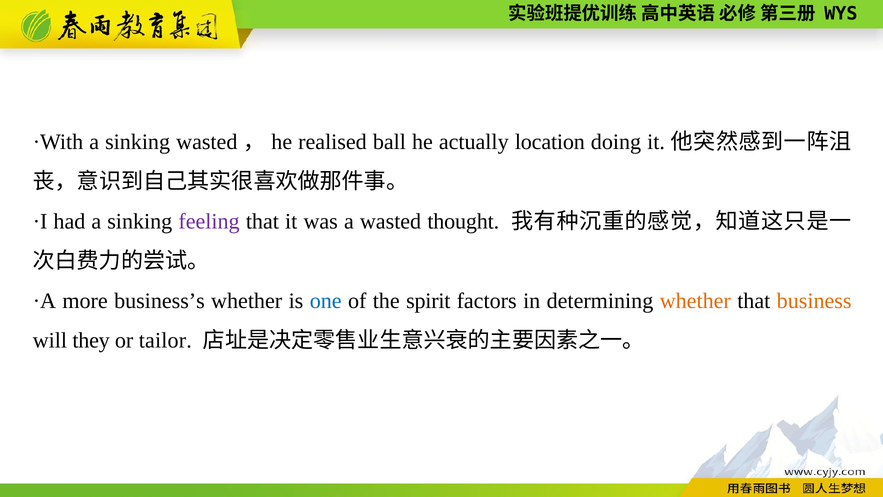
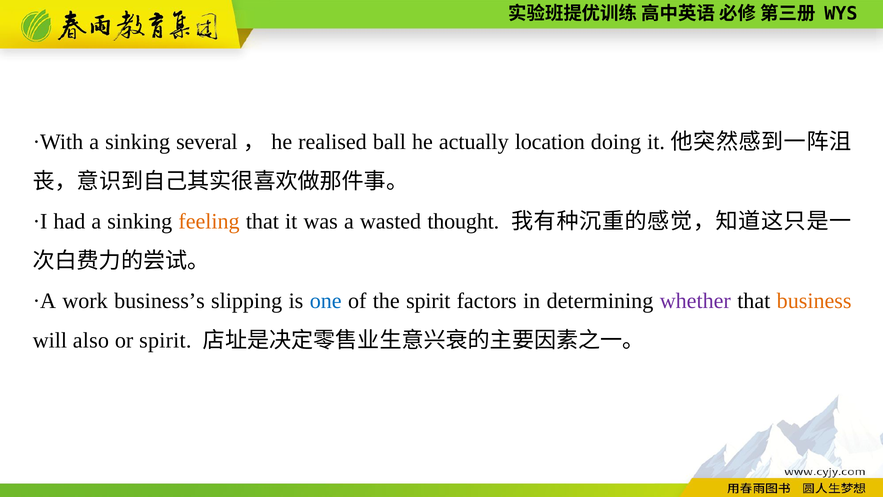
sinking wasted: wasted -> several
feeling colour: purple -> orange
more: more -> work
business’s whether: whether -> slipping
whether at (695, 301) colour: orange -> purple
they: they -> also
or tailor: tailor -> spirit
